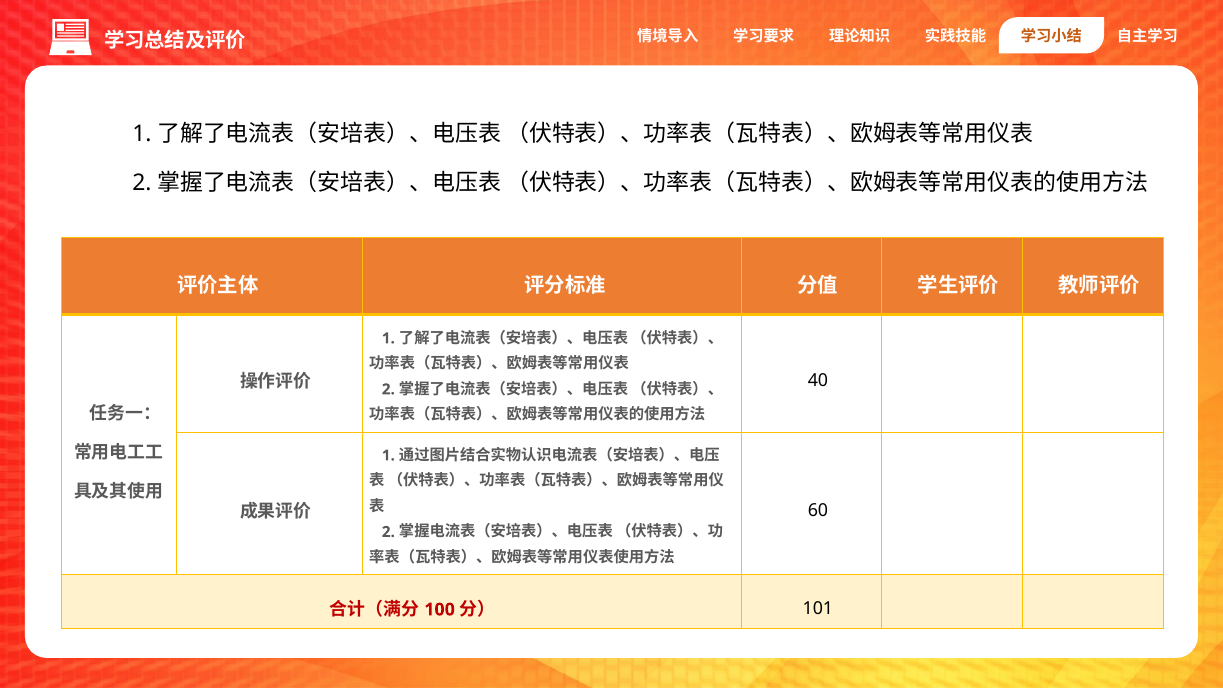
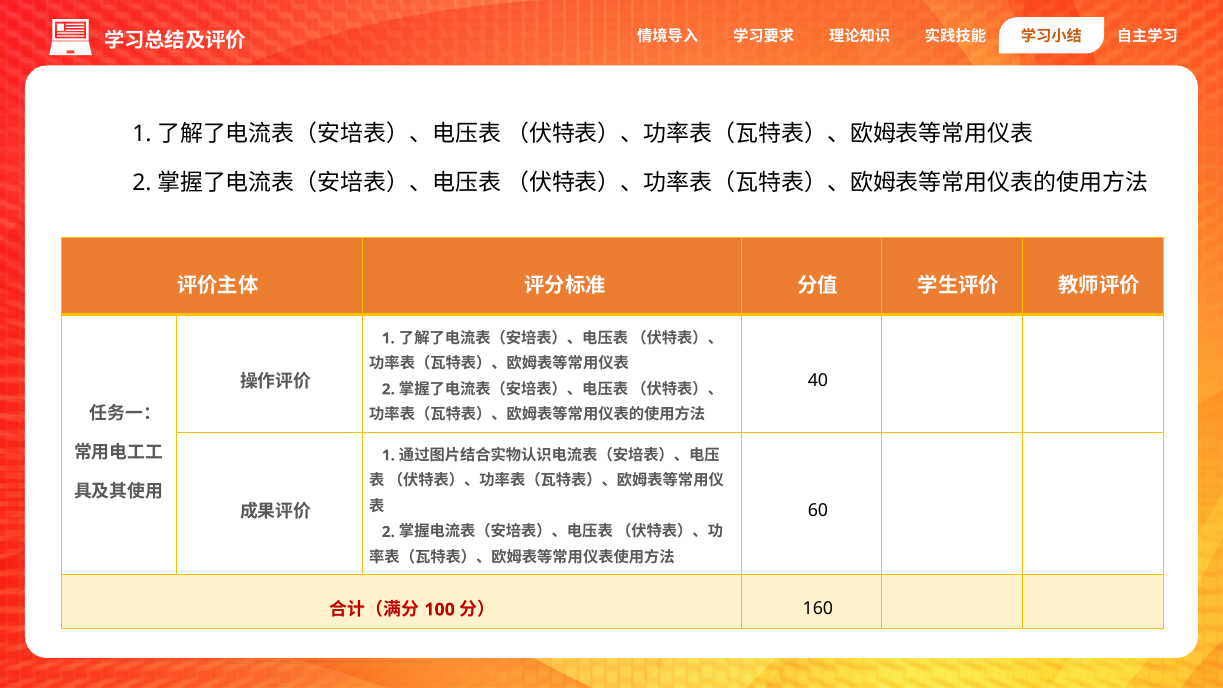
101: 101 -> 160
